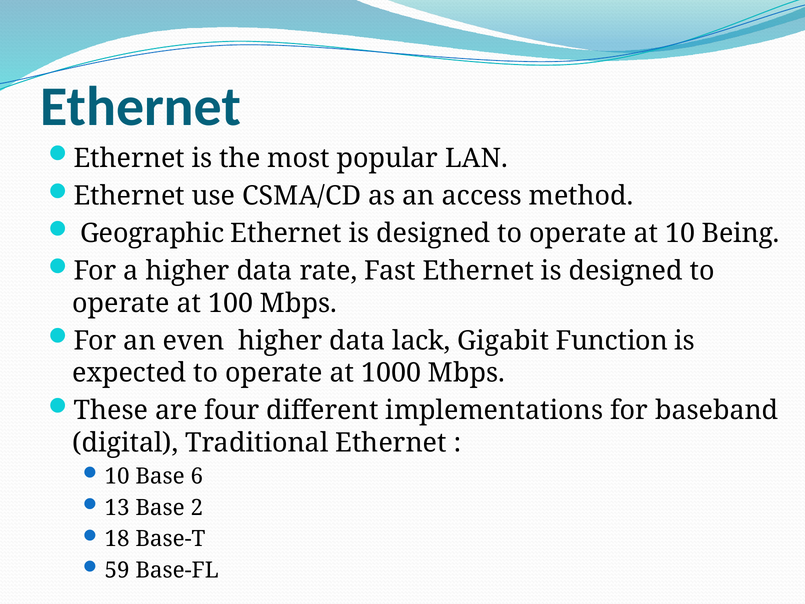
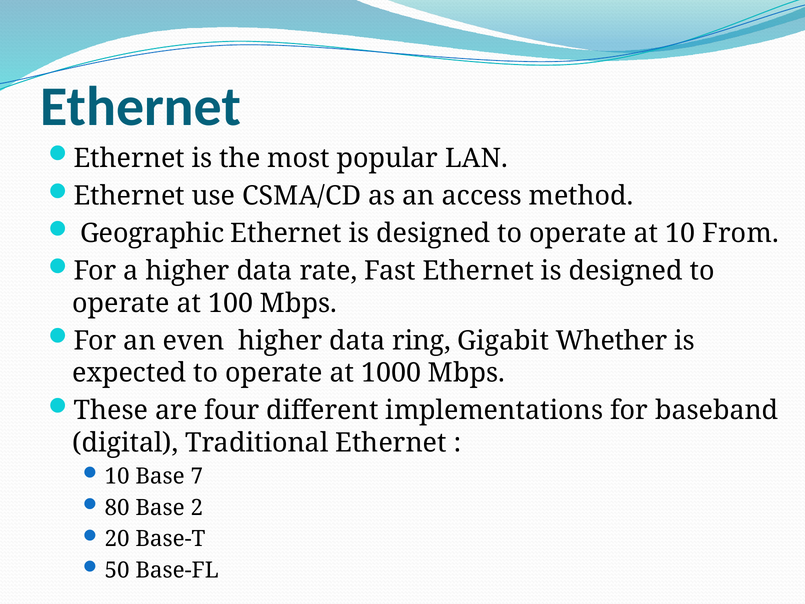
Being: Being -> From
lack: lack -> ring
Function: Function -> Whether
6: 6 -> 7
13: 13 -> 80
18: 18 -> 20
59: 59 -> 50
